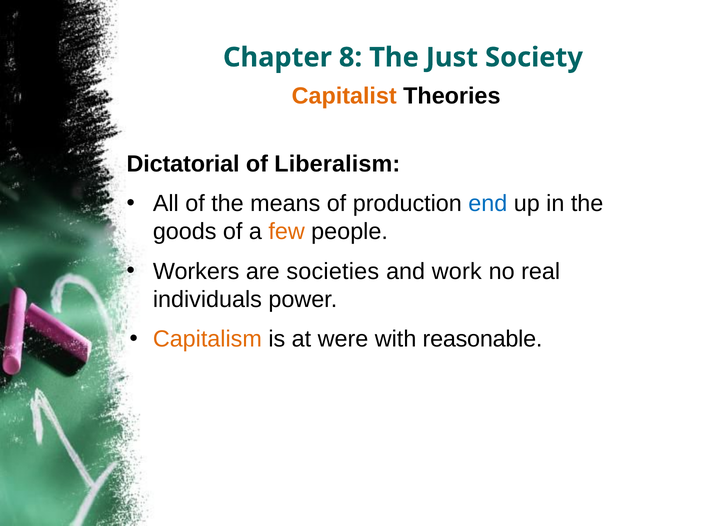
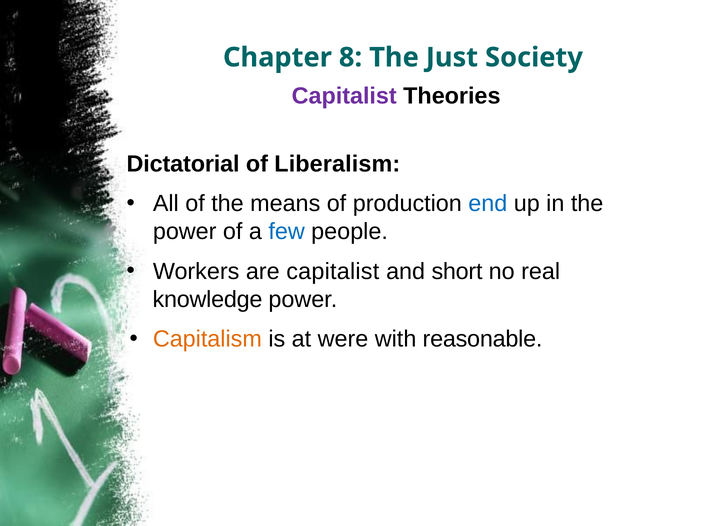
Capitalist at (344, 96) colour: orange -> purple
goods at (185, 232): goods -> power
few colour: orange -> blue
are societies: societies -> capitalist
work: work -> short
individuals: individuals -> knowledge
